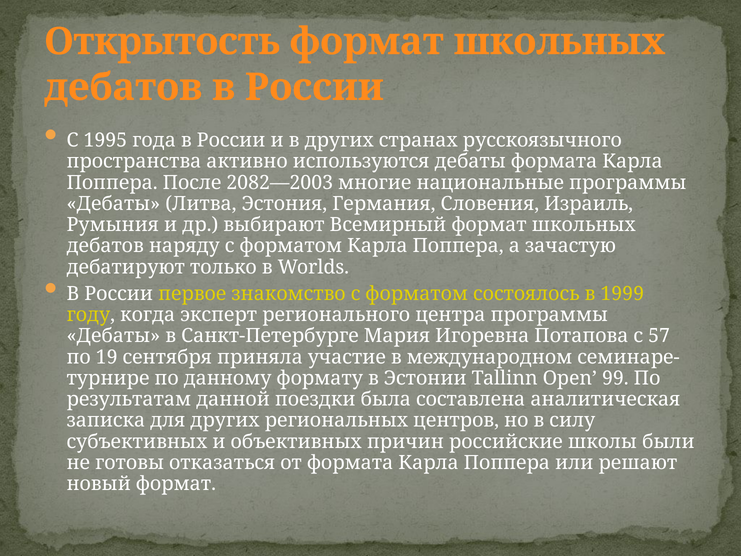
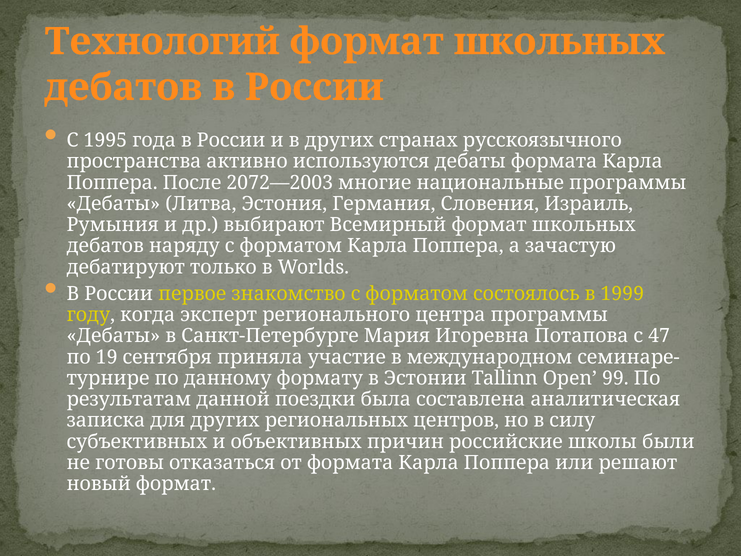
Открытость: Открытость -> Технологий
2082—2003: 2082—2003 -> 2072—2003
57: 57 -> 47
